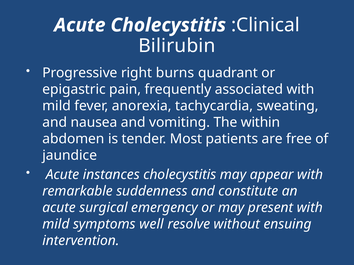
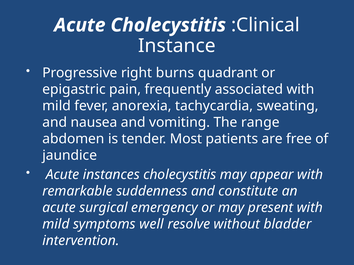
Bilirubin: Bilirubin -> Instance
within: within -> range
ensuing: ensuing -> bladder
